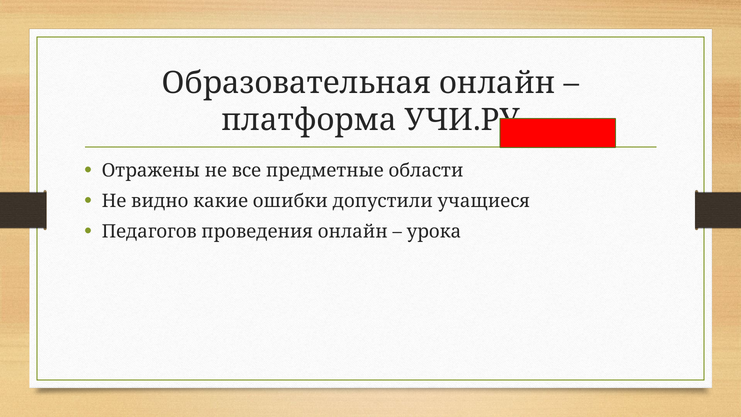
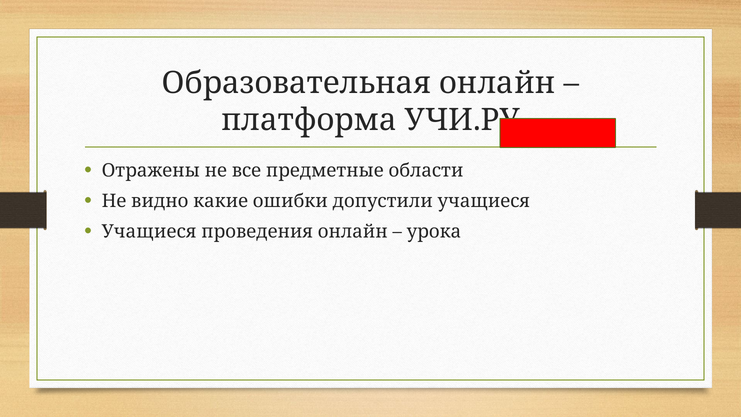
Педагогов at (149, 232): Педагогов -> Учащиеся
